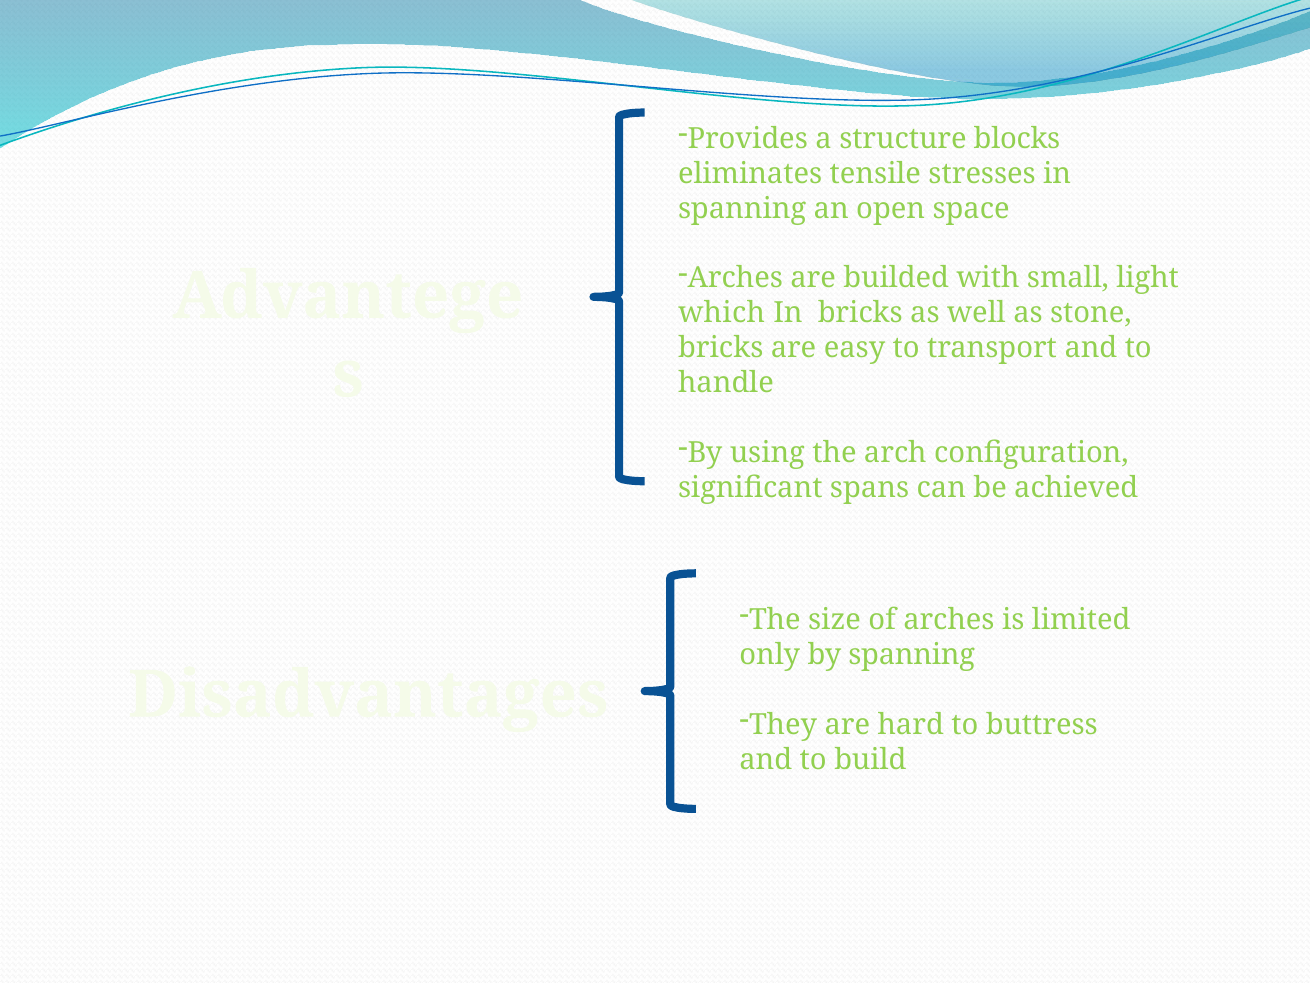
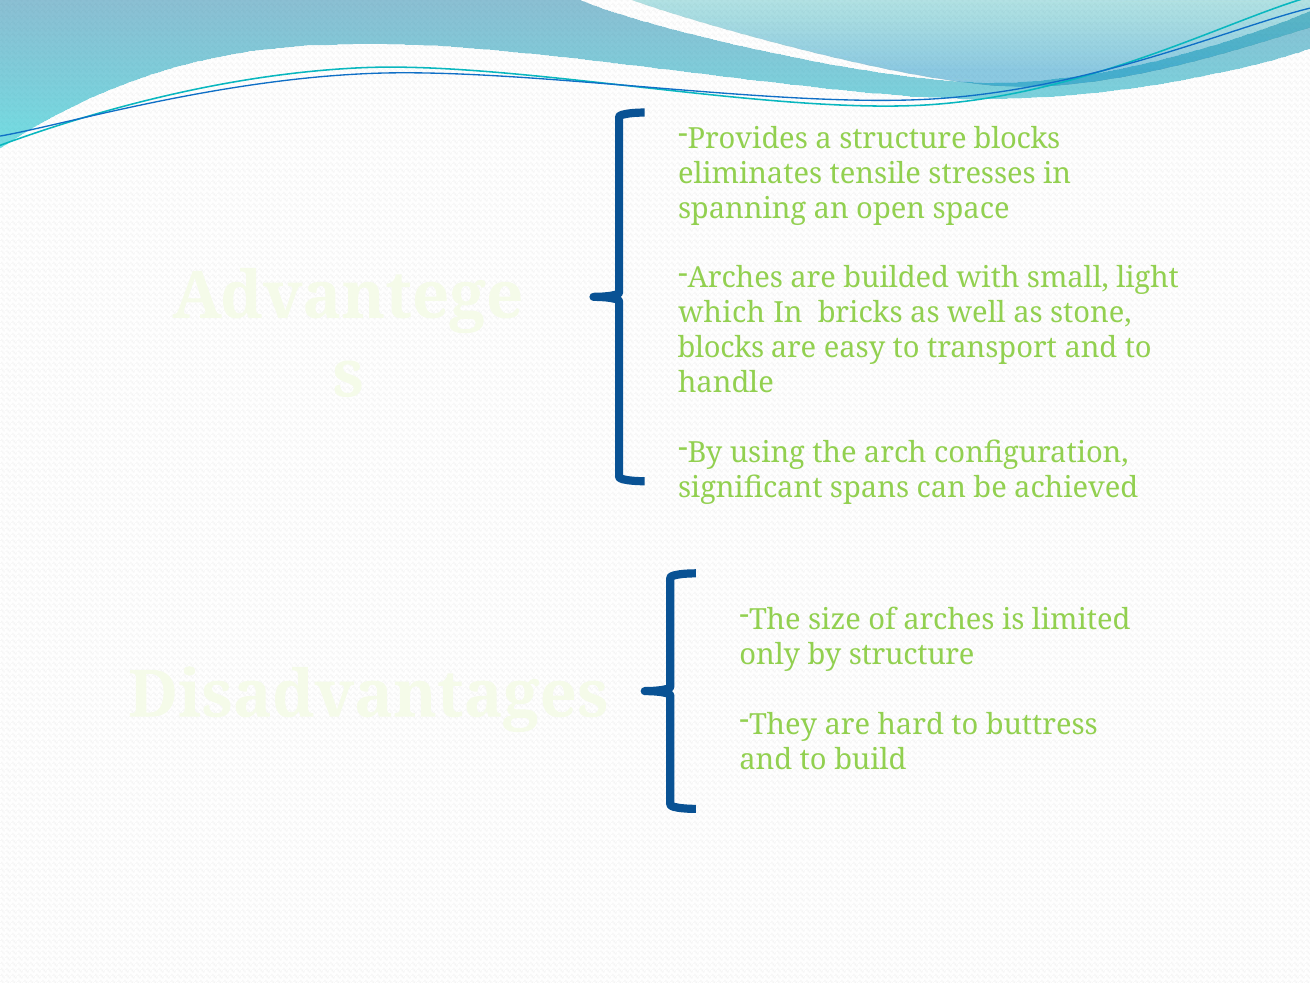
bricks at (721, 348): bricks -> blocks
by spanning: spanning -> structure
